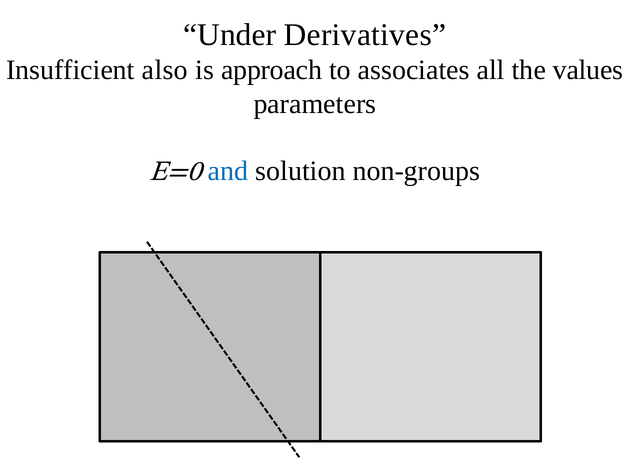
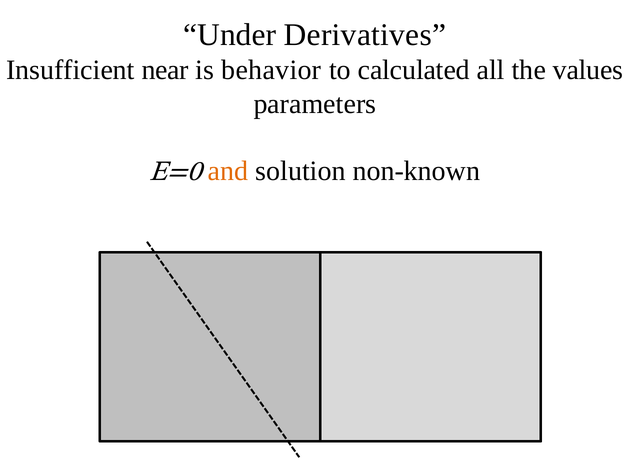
also: also -> near
approach: approach -> behavior
associates: associates -> calculated
and colour: blue -> orange
non-groups: non-groups -> non-known
